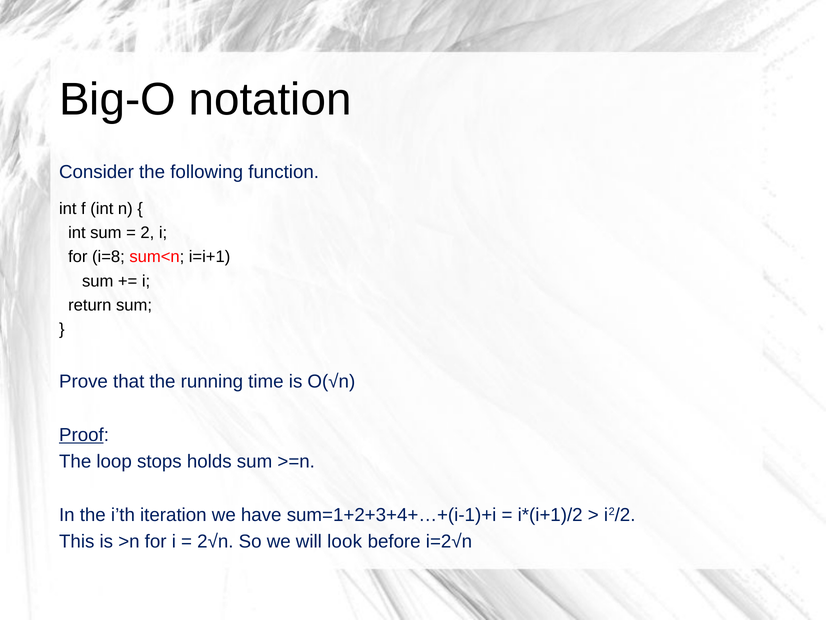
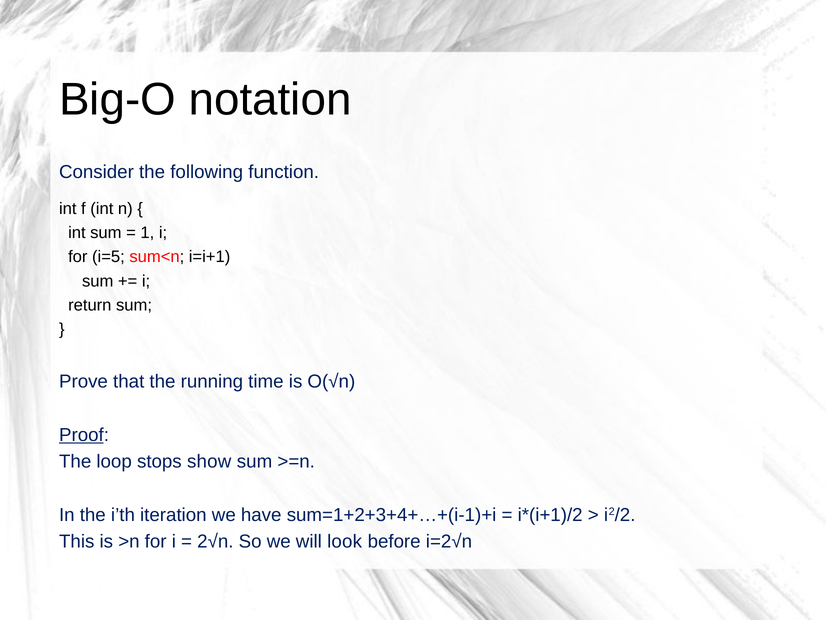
2: 2 -> 1
i=8: i=8 -> i=5
holds: holds -> show
